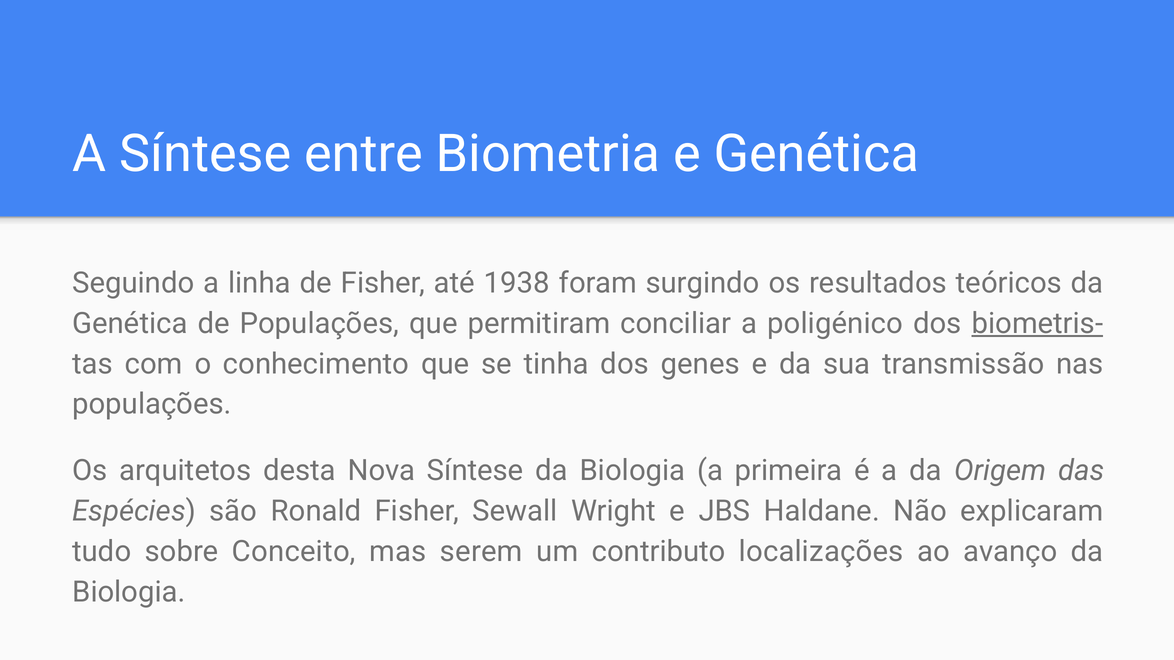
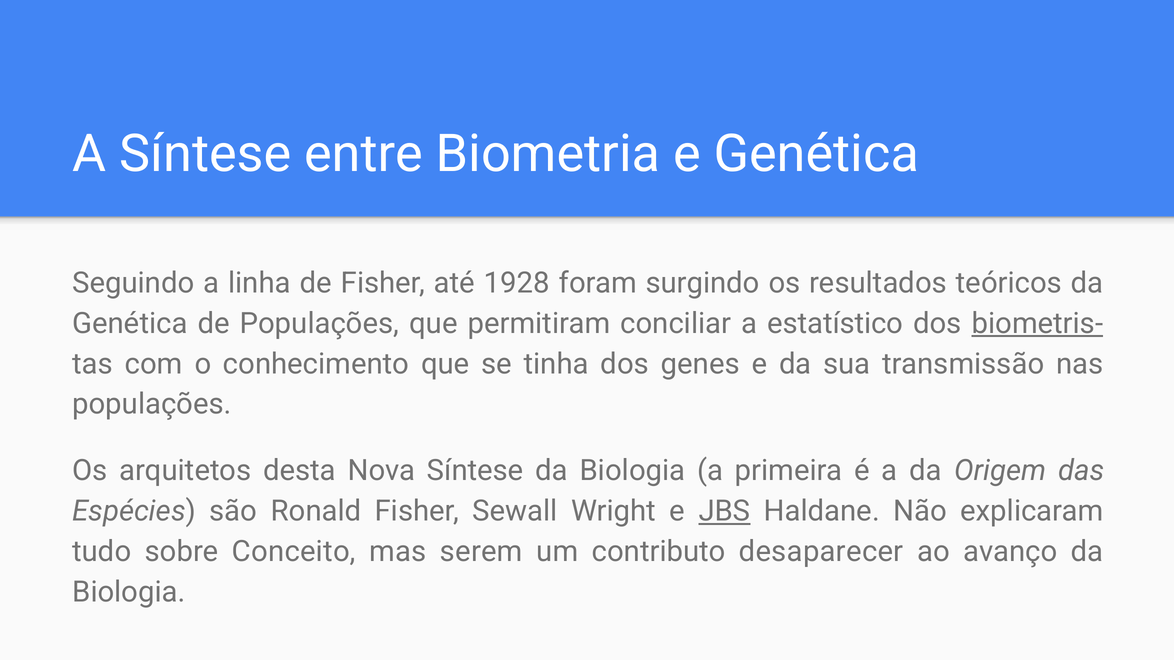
1938: 1938 -> 1928
poligénico: poligénico -> estatístico
JBS underline: none -> present
localizações: localizações -> desaparecer
